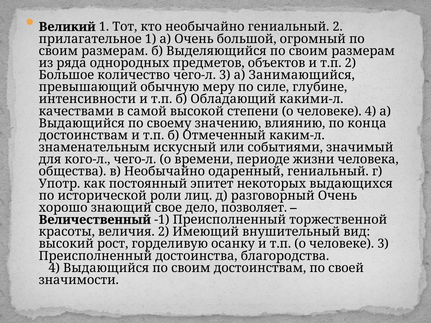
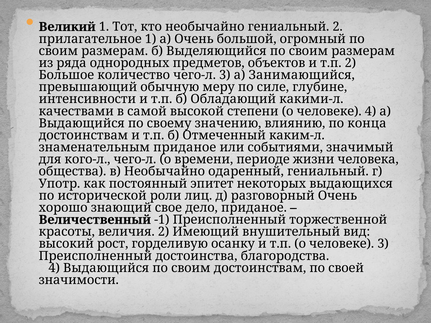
знаменательным искусный: искусный -> приданое
дело позволяет: позволяет -> приданое
